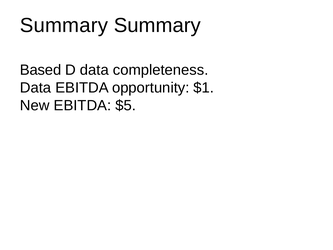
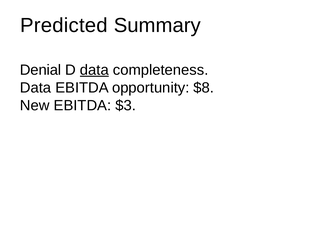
Summary at (64, 25): Summary -> Predicted
Based: Based -> Denial
data at (94, 70) underline: none -> present
$1: $1 -> $8
$5: $5 -> $3
